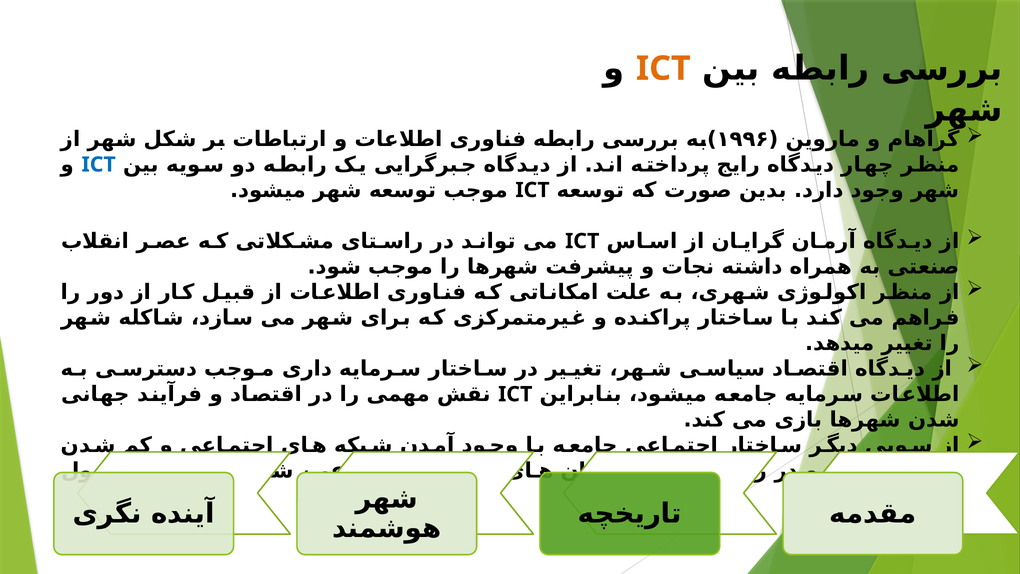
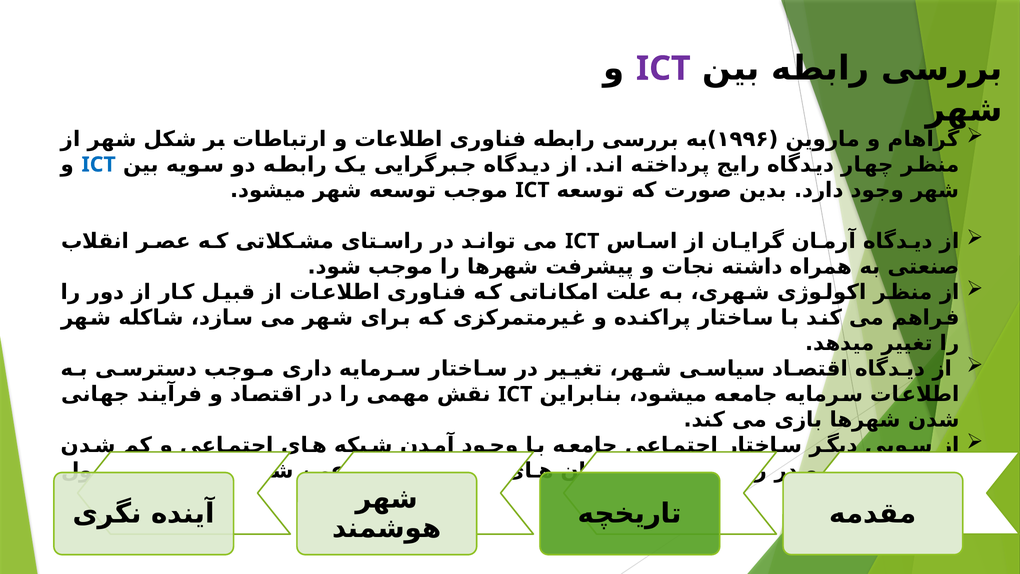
ICT at (663, 69) colour: orange -> purple
